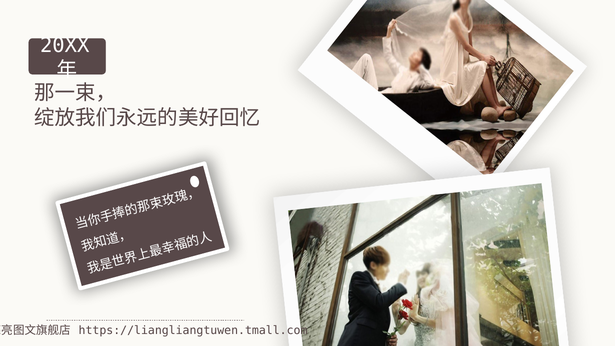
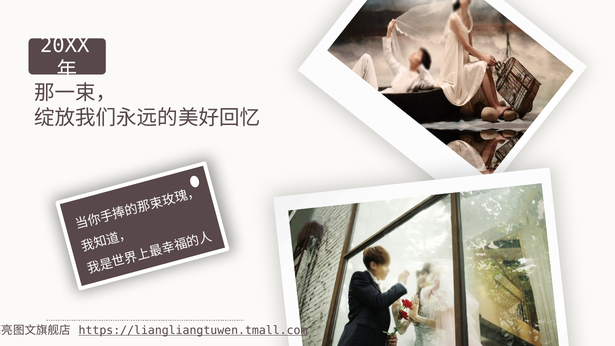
https://liangliangtuwen.tmall.com underline: none -> present
